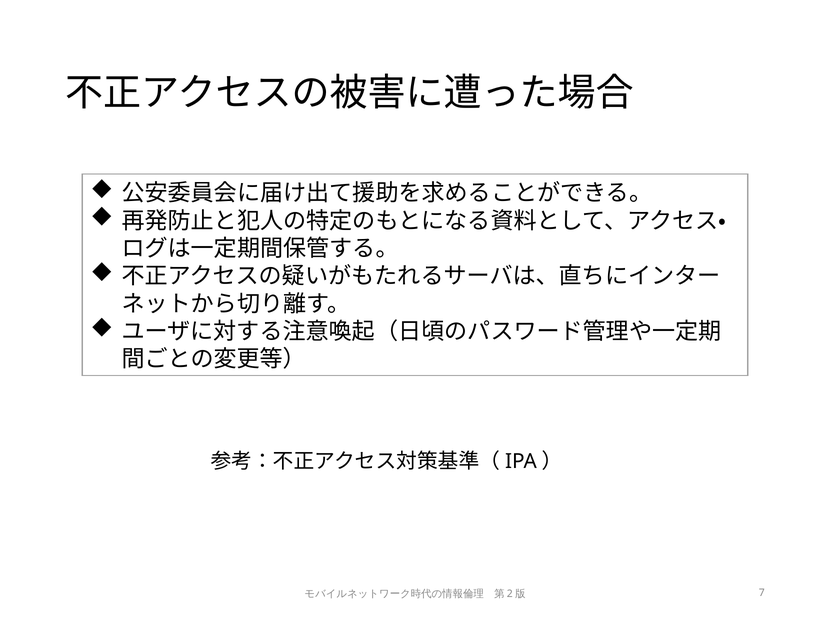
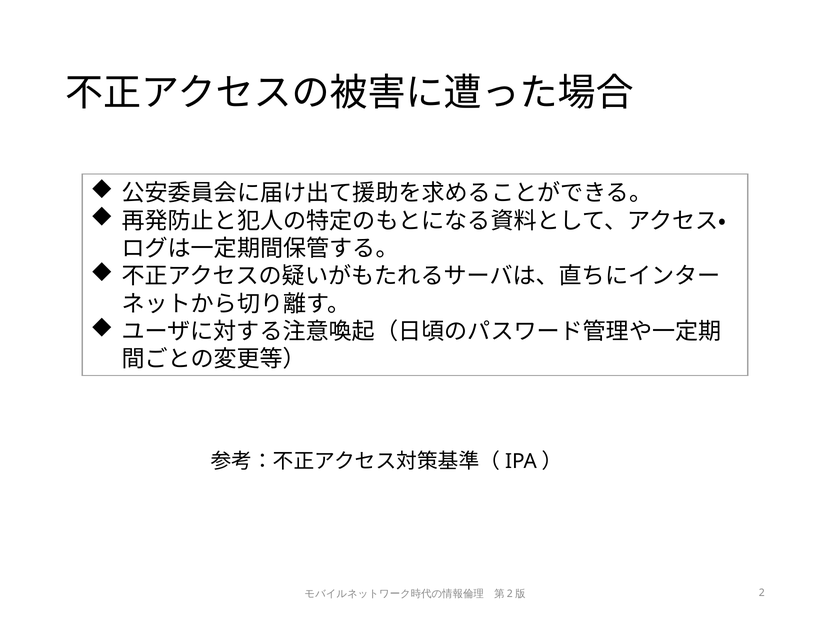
7: 7 -> 2
